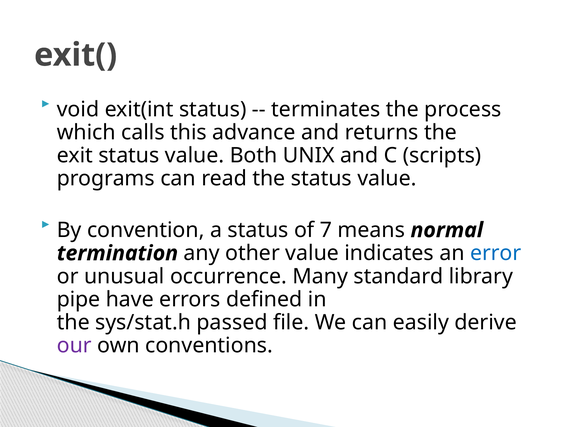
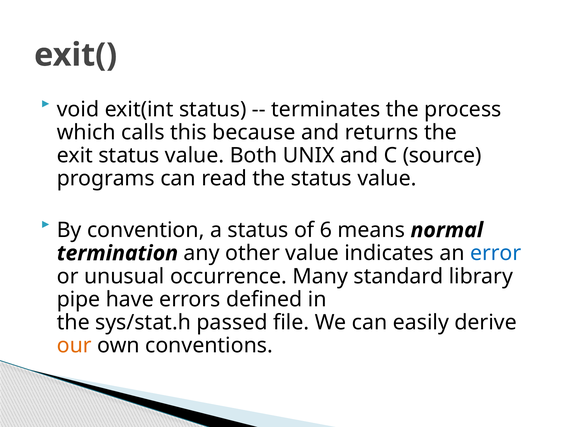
advance: advance -> because
scripts: scripts -> source
7: 7 -> 6
our colour: purple -> orange
